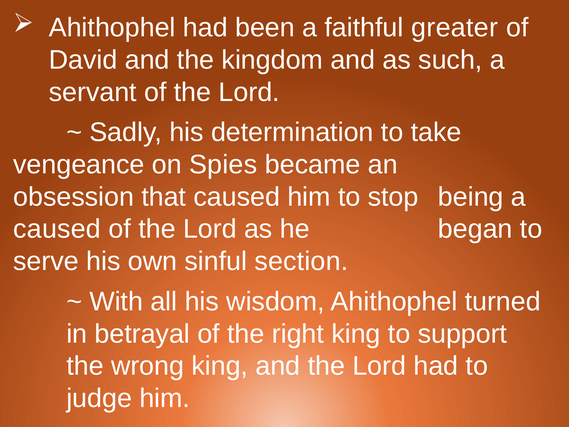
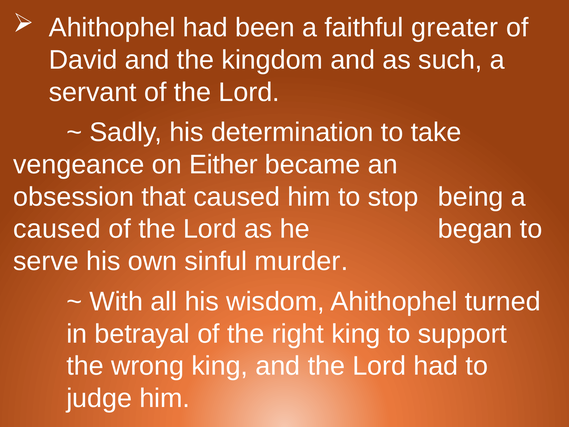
Spies: Spies -> Either
section: section -> murder
